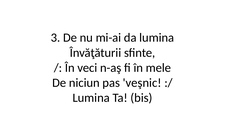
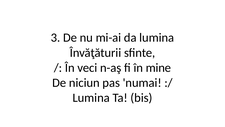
mele: mele -> mine
veşnic: veşnic -> numai
